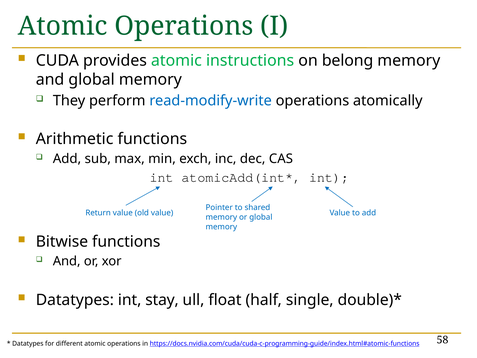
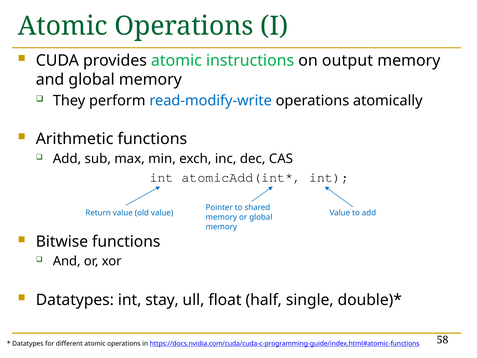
belong: belong -> output
